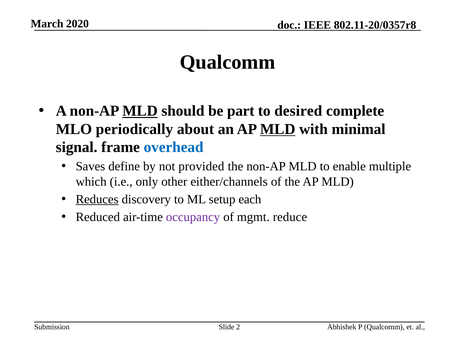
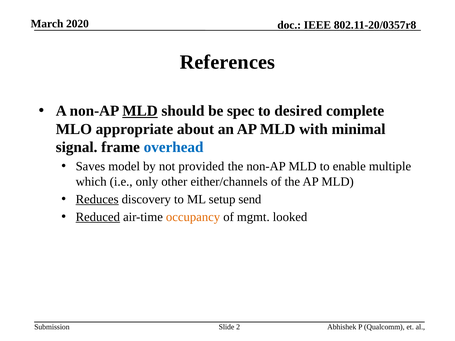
Qualcomm at (227, 62): Qualcomm -> References
part: part -> spec
periodically: periodically -> appropriate
MLD at (278, 129) underline: present -> none
define: define -> model
each: each -> send
Reduced underline: none -> present
occupancy colour: purple -> orange
reduce: reduce -> looked
